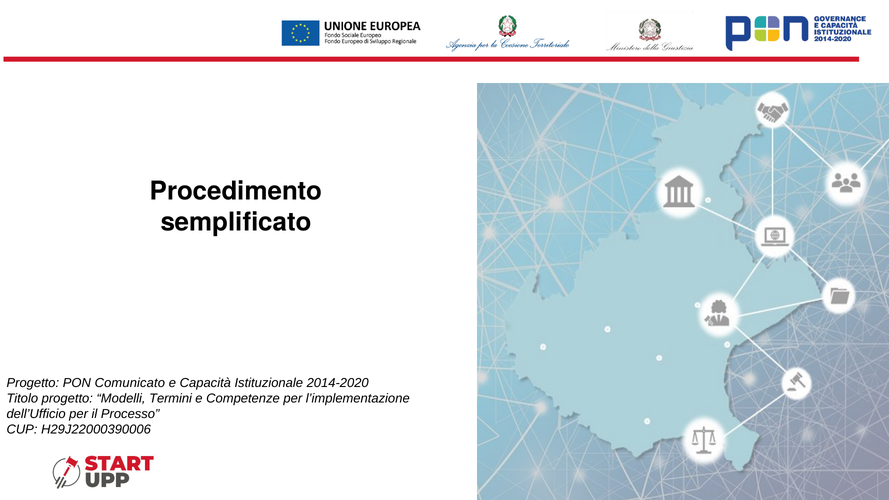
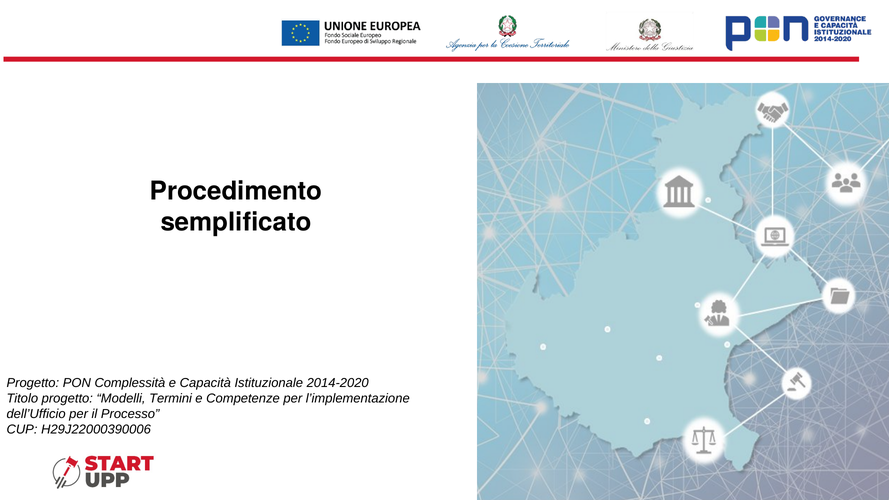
Comunicato: Comunicato -> Complessità
